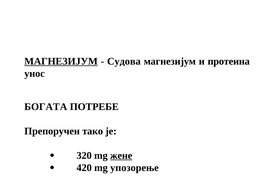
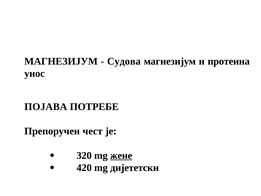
МАГНЕЗИЈУМ at (61, 61) underline: present -> none
БОГАТА: БОГАТА -> ПОЈАВА
тако: тако -> чест
упозорење: упозорење -> дијететски
